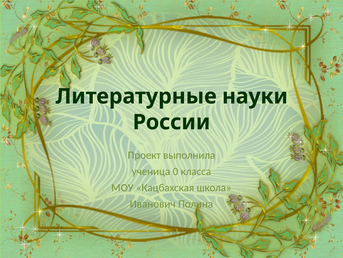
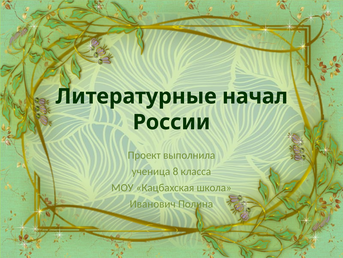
науки: науки -> начал
0: 0 -> 8
